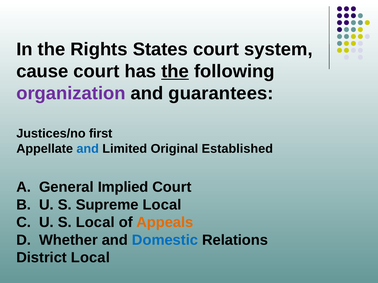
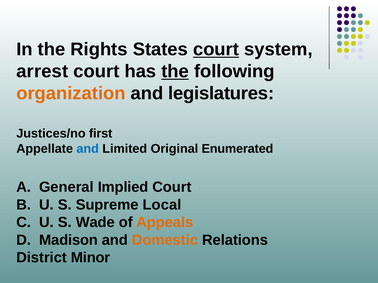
court at (216, 49) underline: none -> present
cause: cause -> arrest
organization colour: purple -> orange
guarantees: guarantees -> legislatures
Established: Established -> Enumerated
S Local: Local -> Wade
Whether: Whether -> Madison
Domestic colour: blue -> orange
District Local: Local -> Minor
